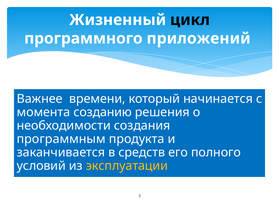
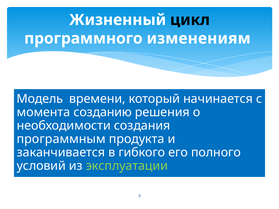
приложений: приложений -> изменениям
Важнее: Важнее -> Модель
средств: средств -> гибкого
эксплуатации colour: yellow -> light green
